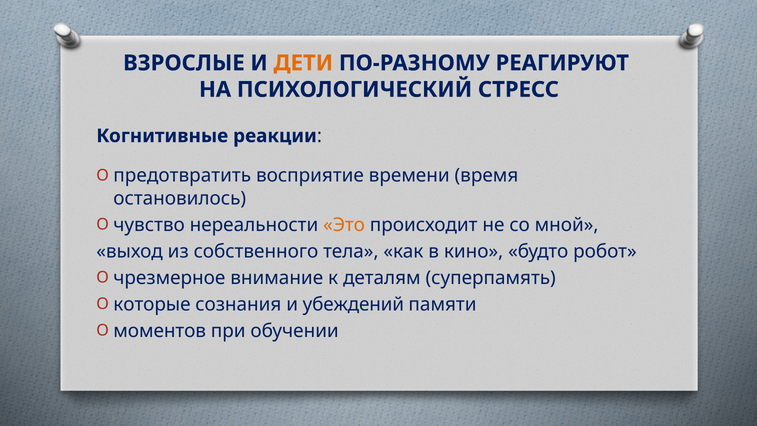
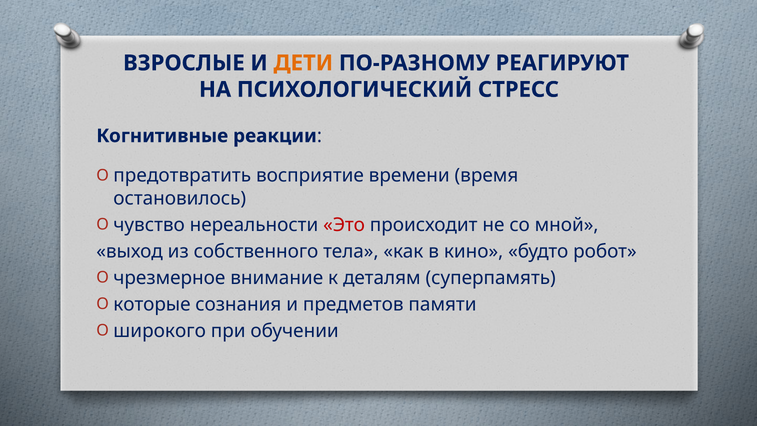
Это colour: orange -> red
убеждений: убеждений -> предметов
моментов: моментов -> широкого
